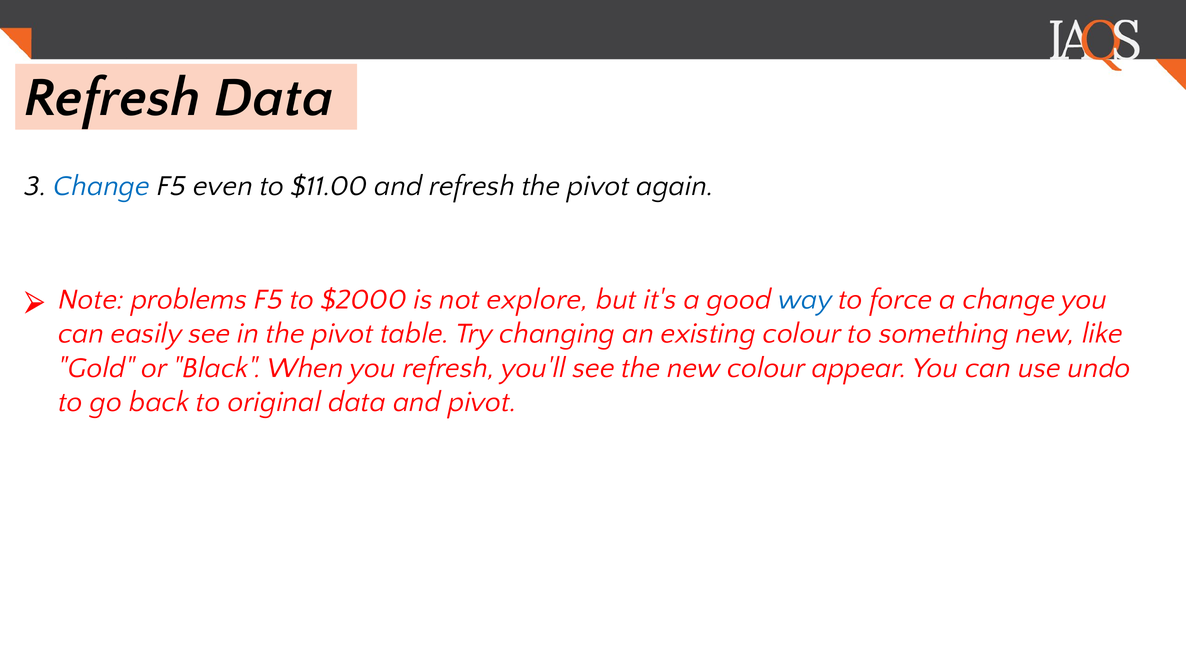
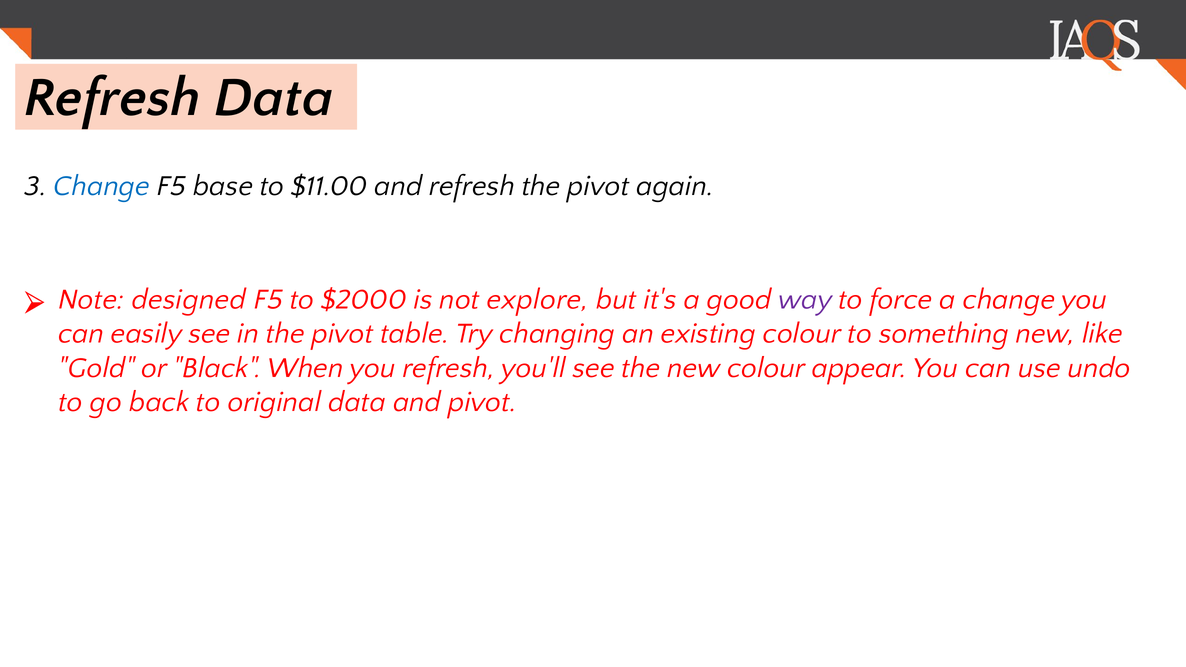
even: even -> base
problems: problems -> designed
way colour: blue -> purple
